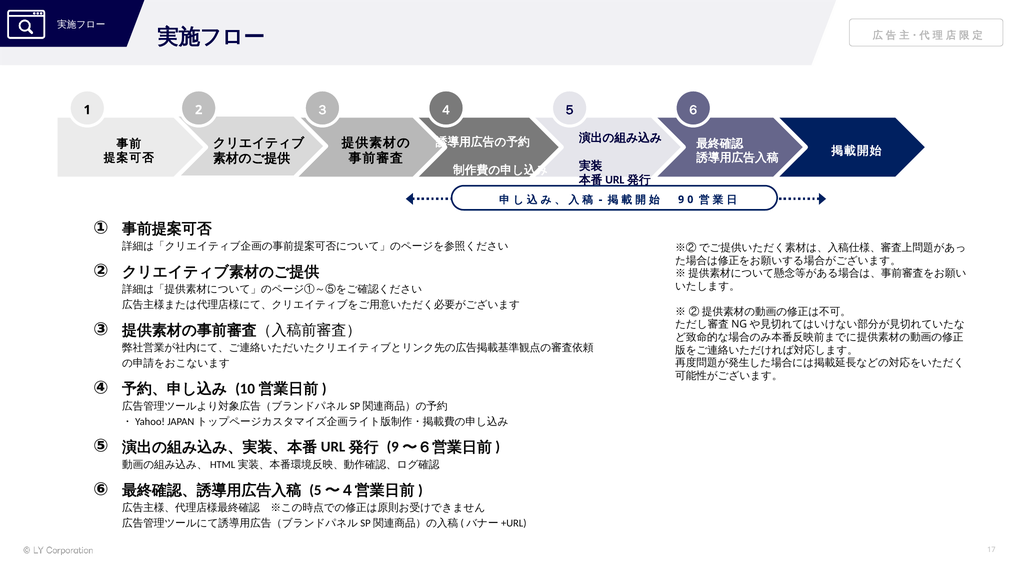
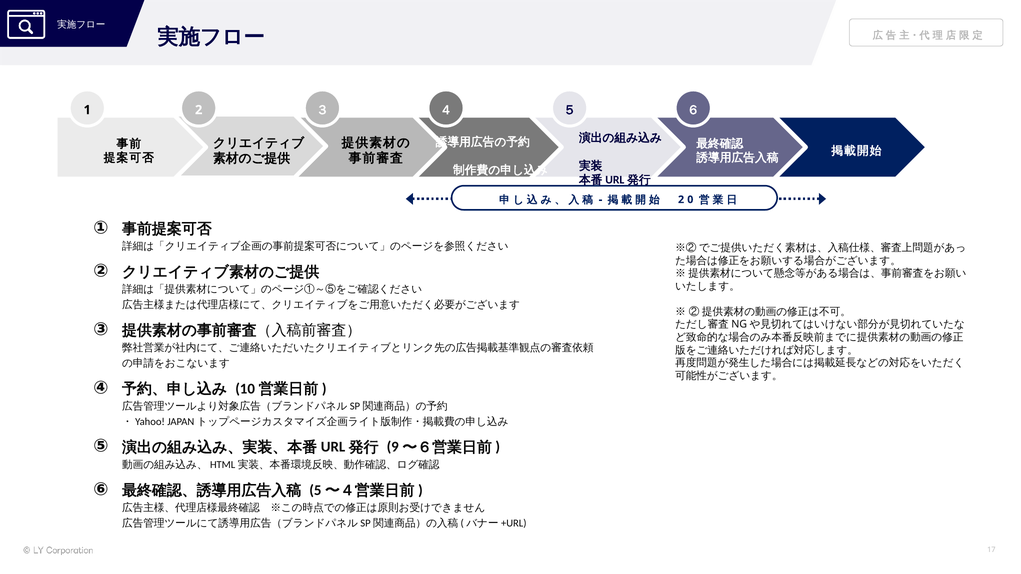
9 at (681, 200): 9 -> 2
